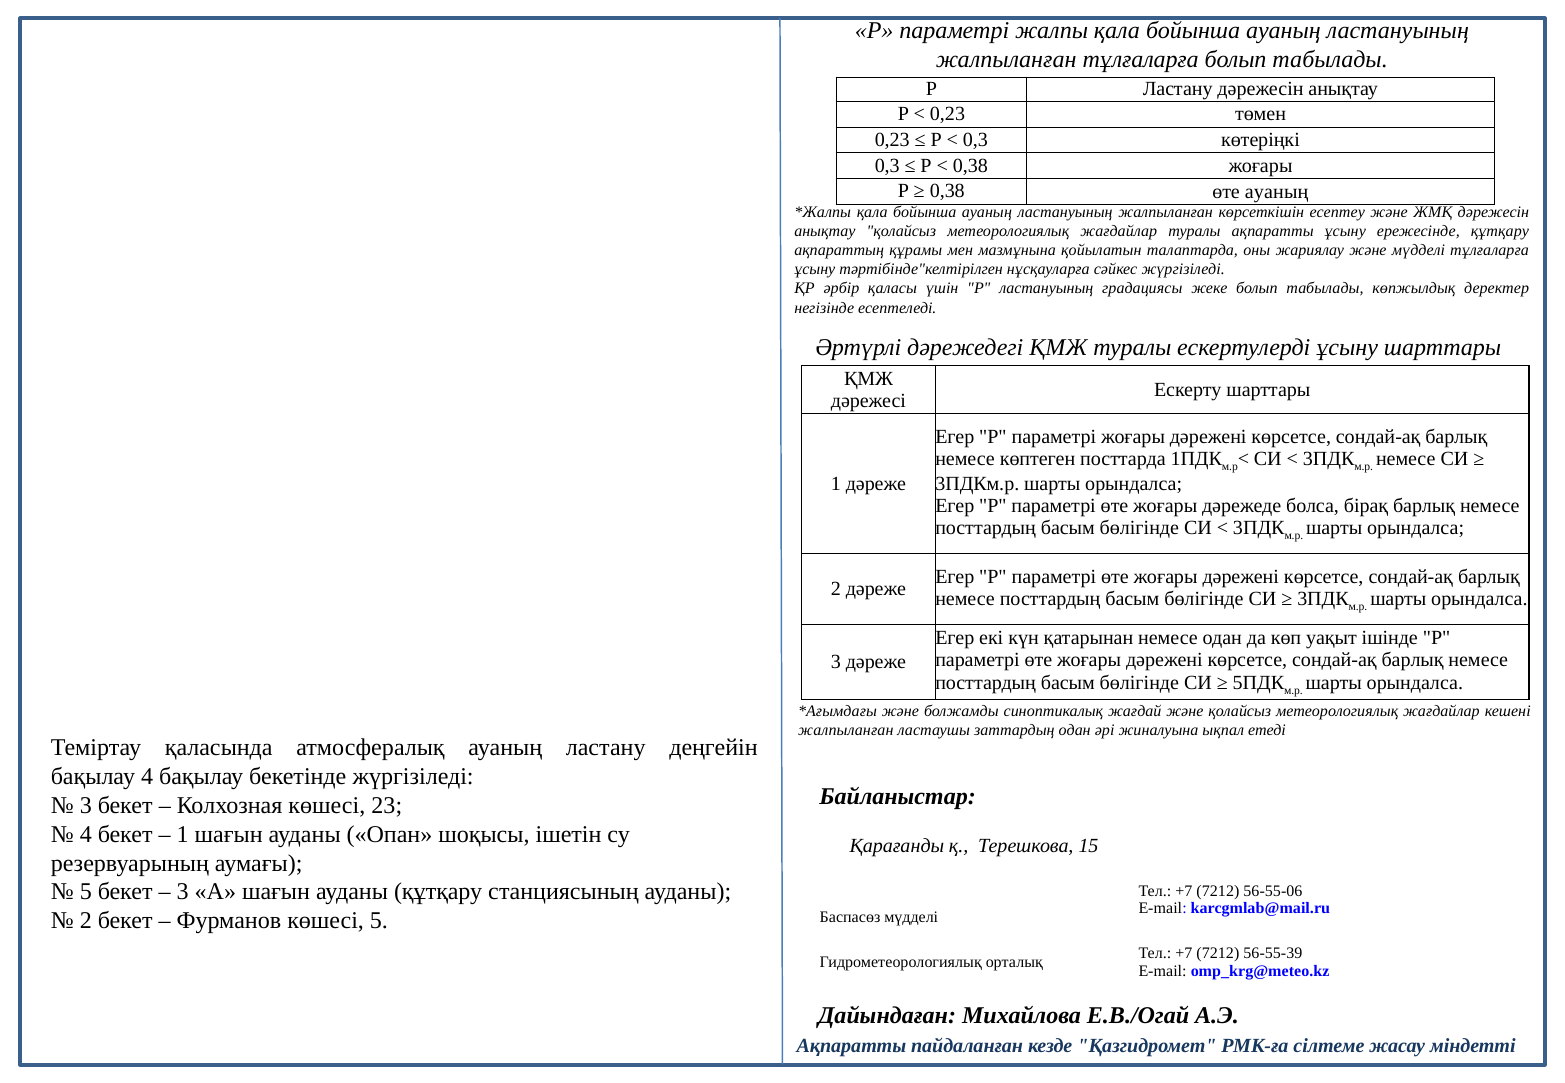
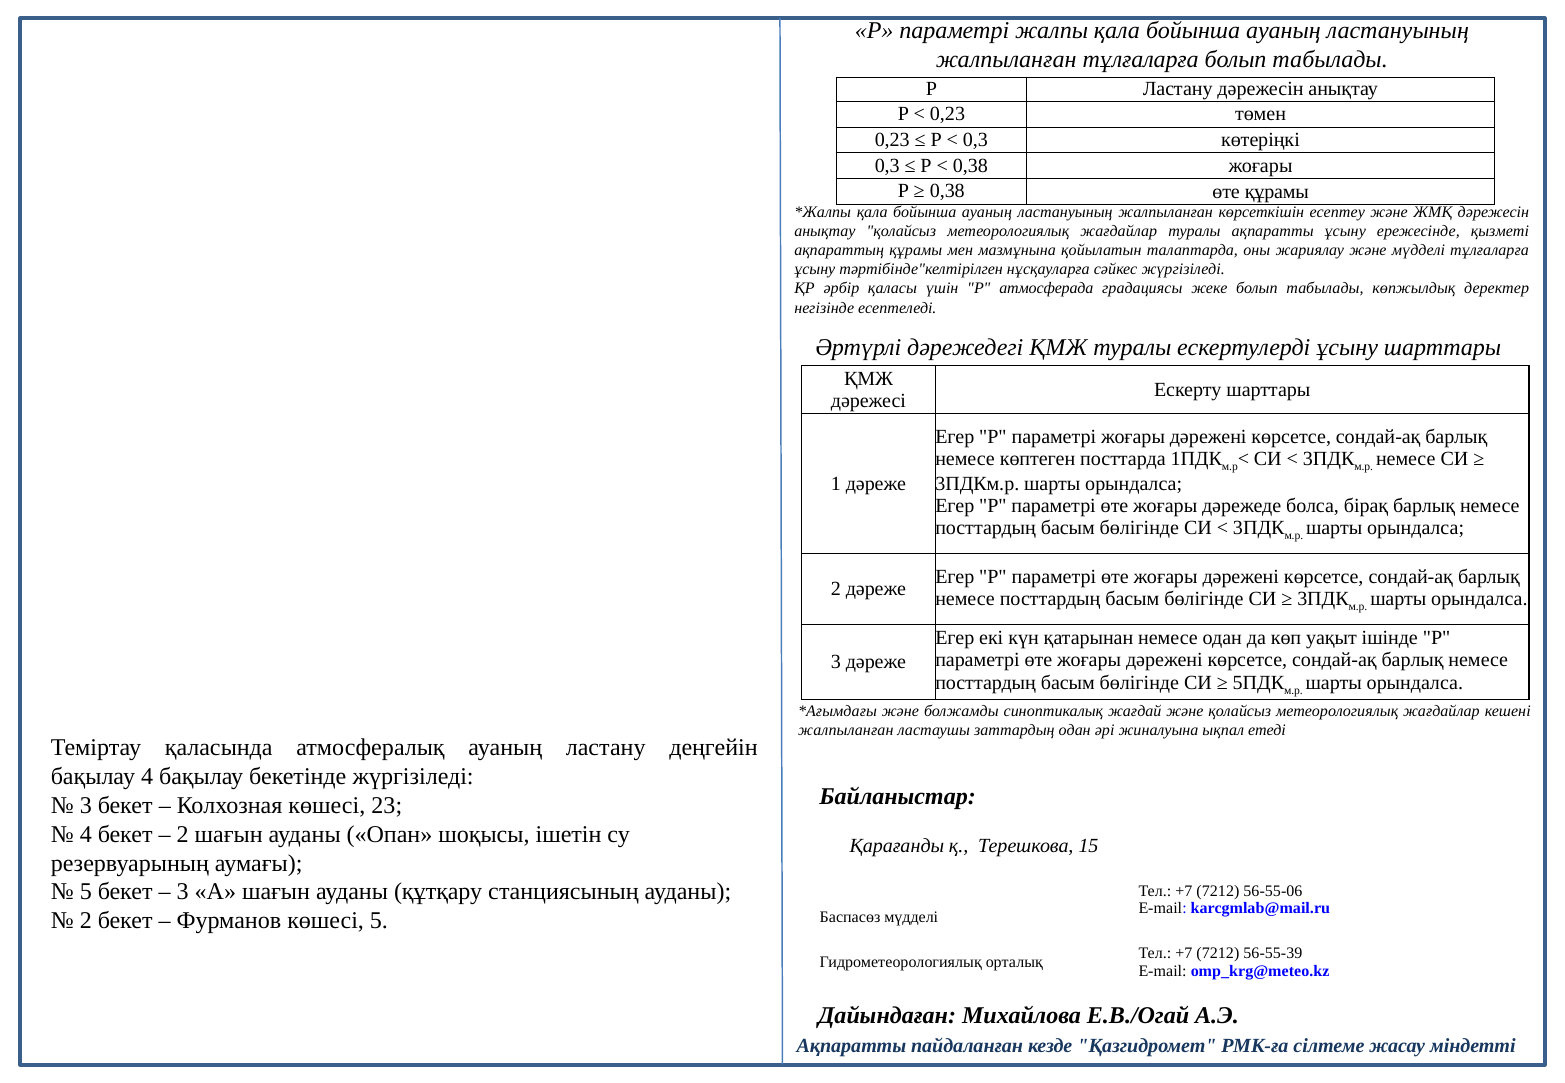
өте ауаның: ауаның -> құрамы
ережесінде құтқару: құтқару -> қызметі
Р ластануының: ластануының -> атмосферада
1 at (183, 835): 1 -> 2
